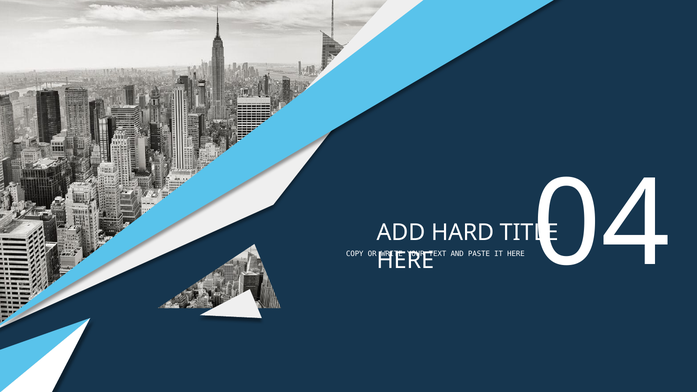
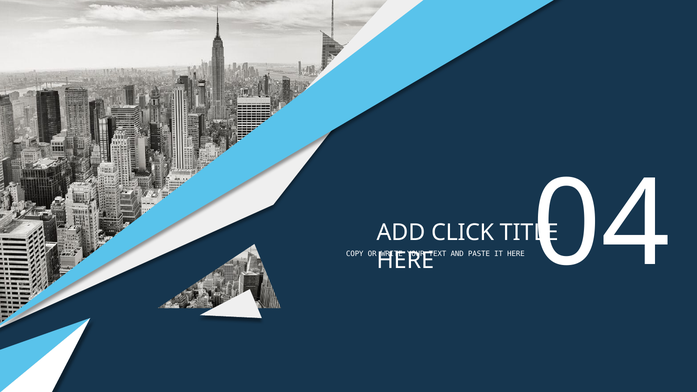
HARD: HARD -> CLICK
